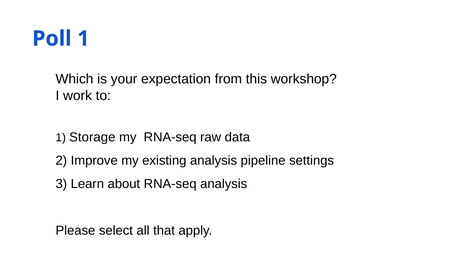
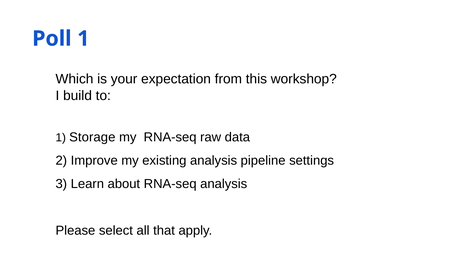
work: work -> build
